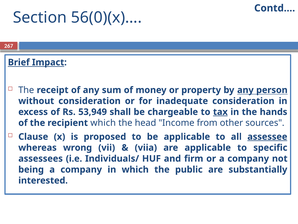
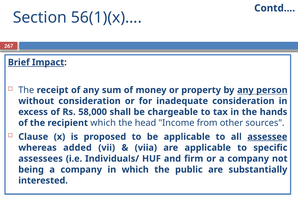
56(0)(x)…: 56(0)(x)… -> 56(1)(x)…
53,949: 53,949 -> 58,000
tax underline: present -> none
wrong: wrong -> added
